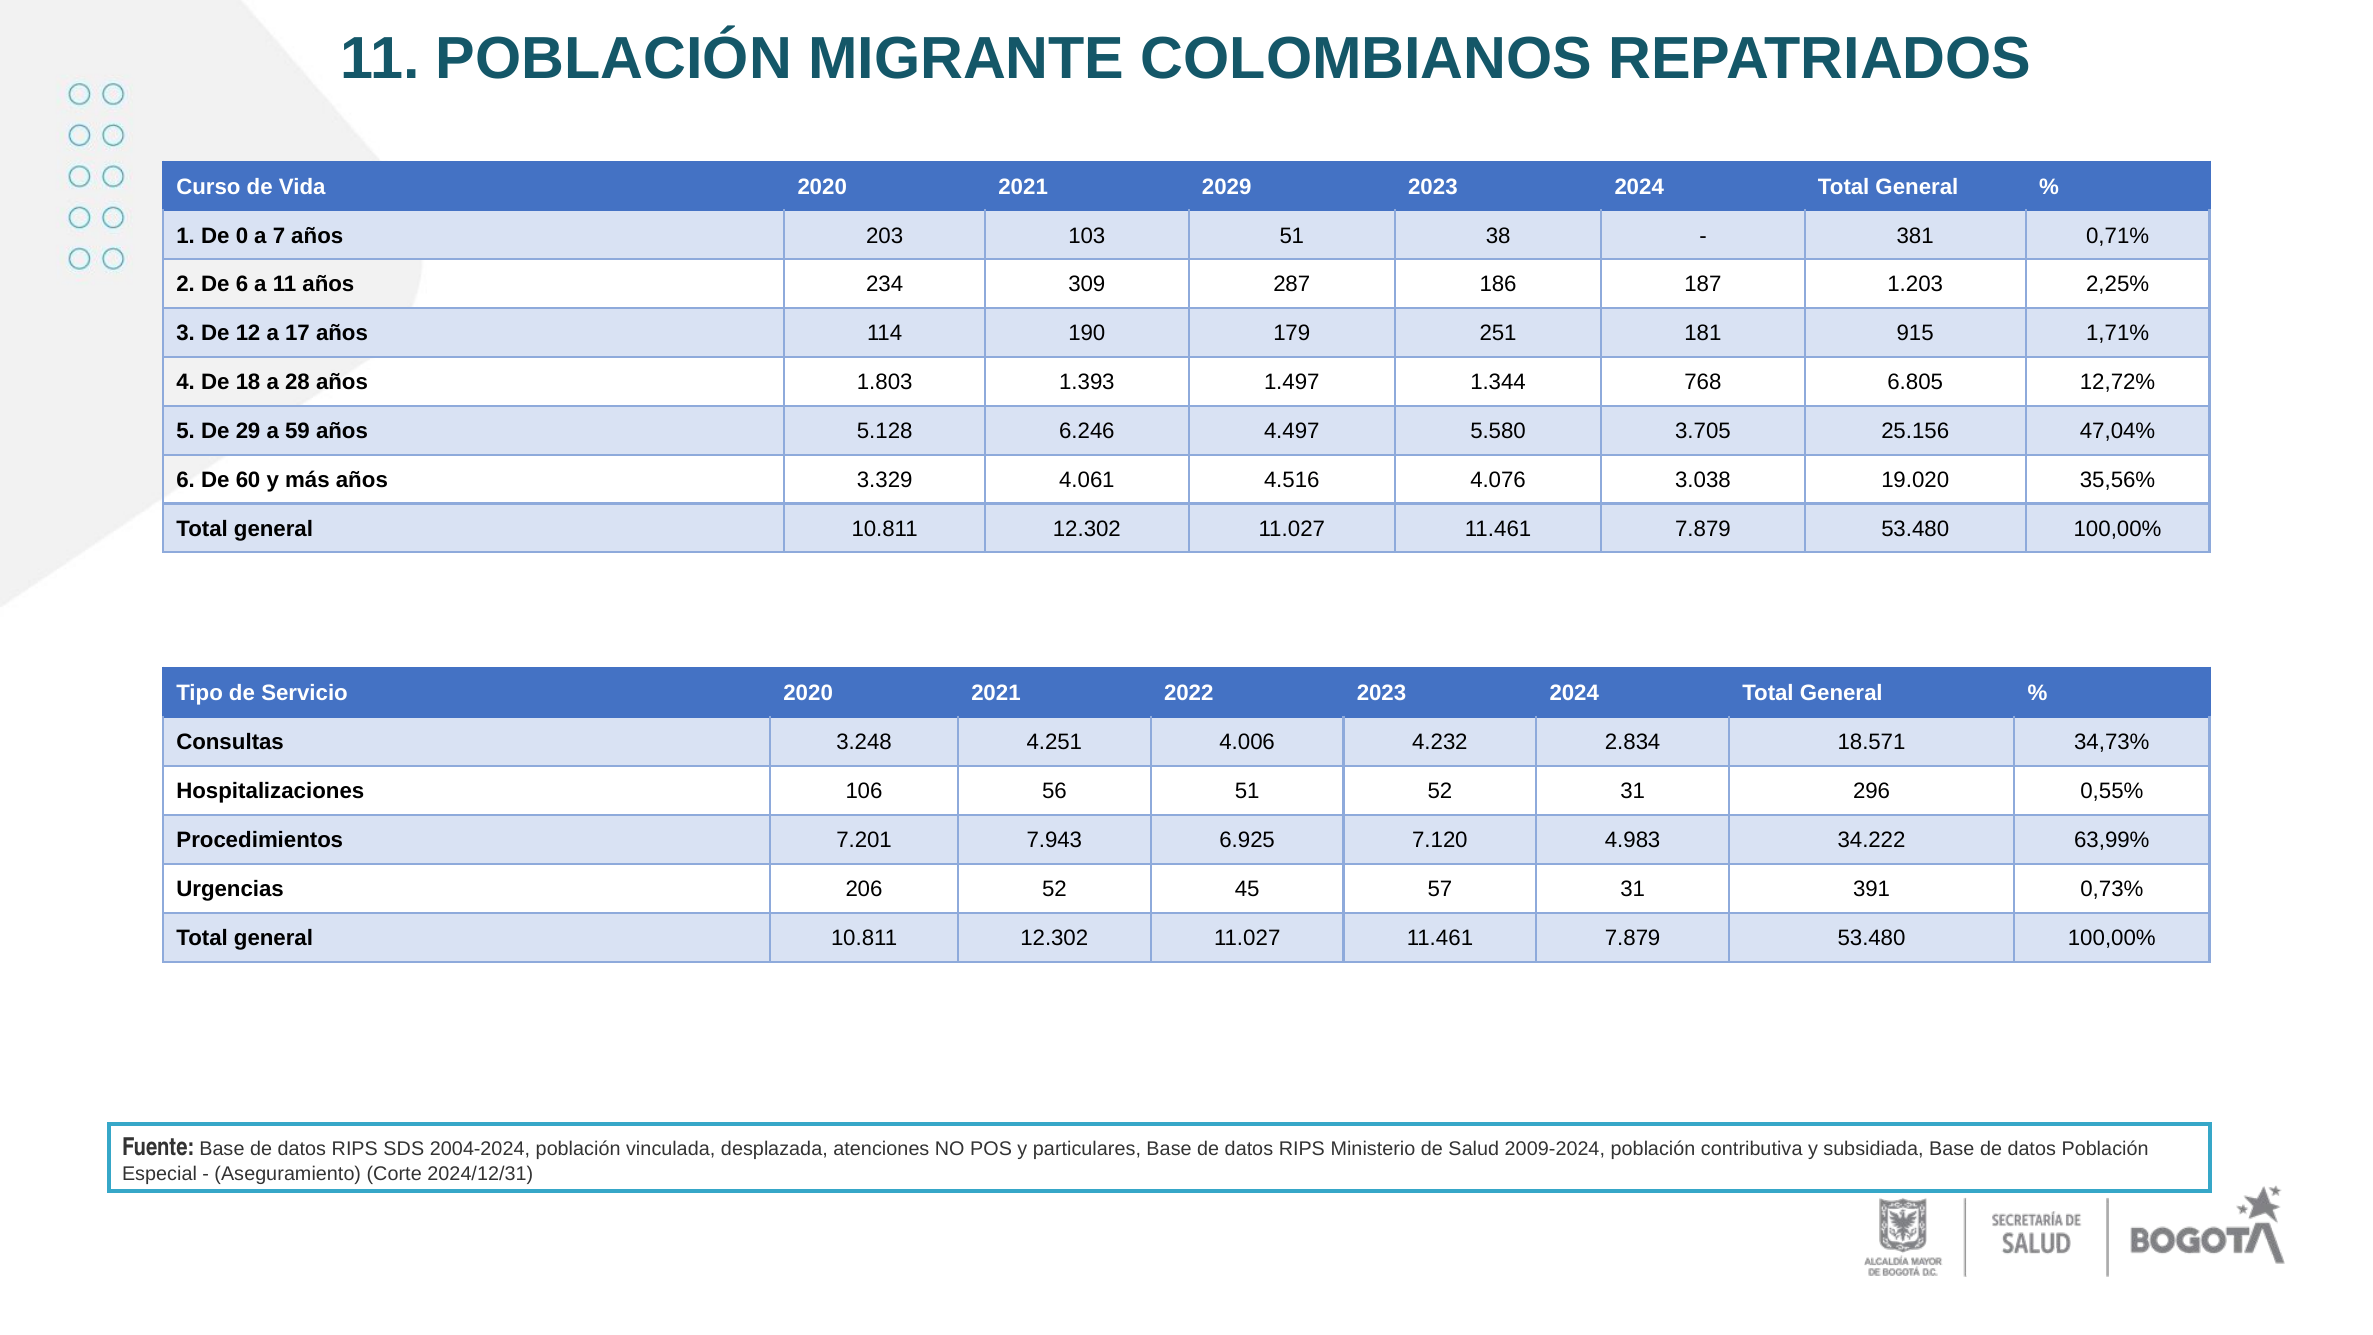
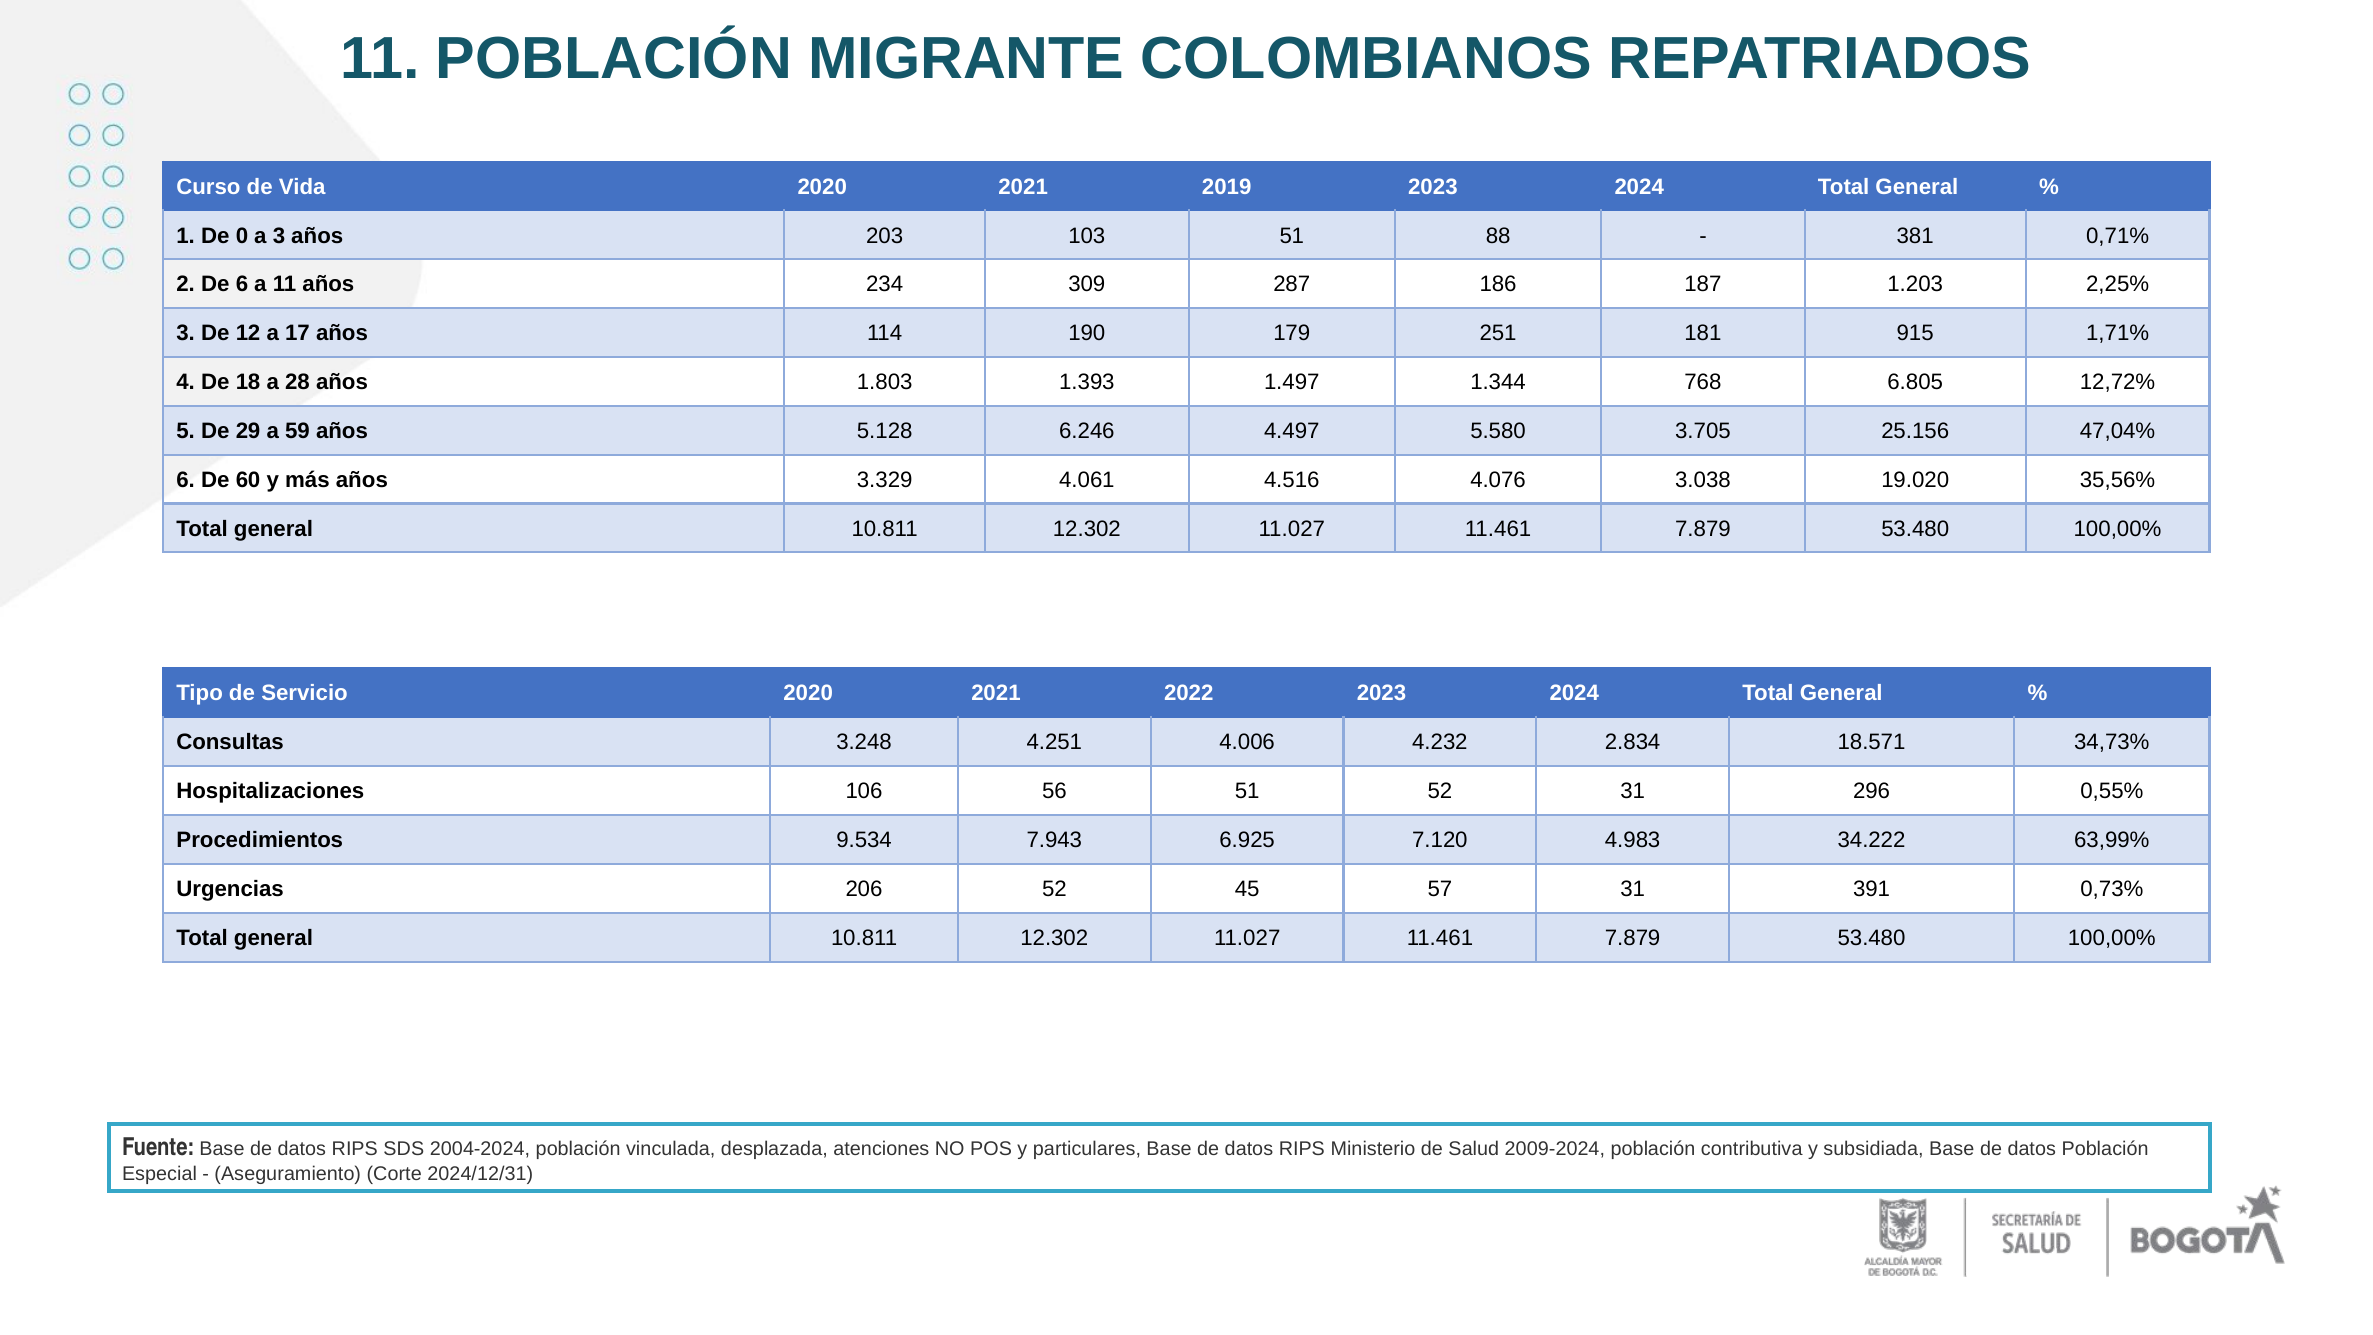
2029: 2029 -> 2019
a 7: 7 -> 3
38: 38 -> 88
7.201: 7.201 -> 9.534
